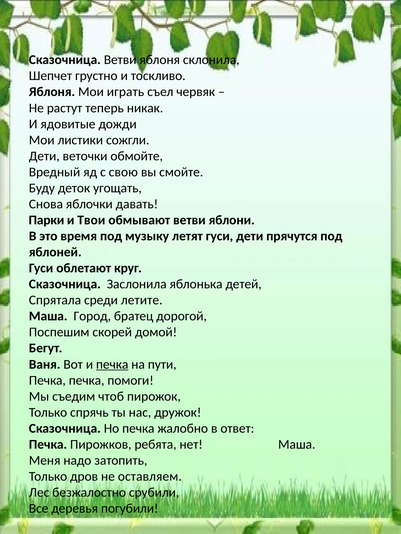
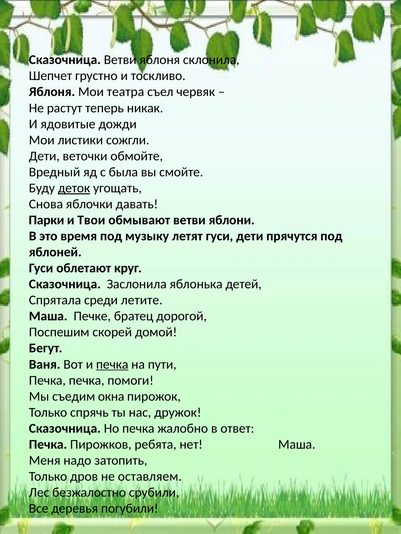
играть: играть -> театра
свою: свою -> была
деток underline: none -> present
Город: Город -> Печке
чтоб: чтоб -> окна
